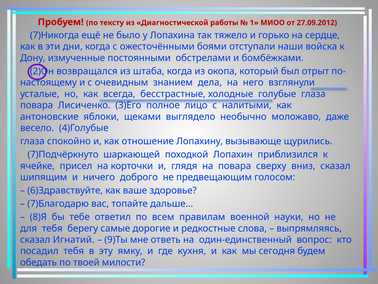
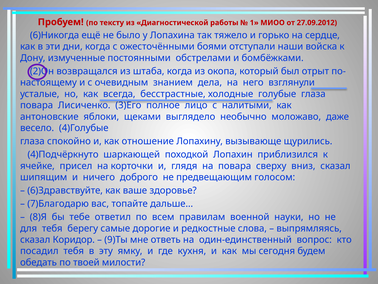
7)Никогда: 7)Никогда -> 6)Никогда
7)Подчёркнуто: 7)Подчёркнуто -> 4)Подчёркнуто
Игнатий: Игнатий -> Коридор
